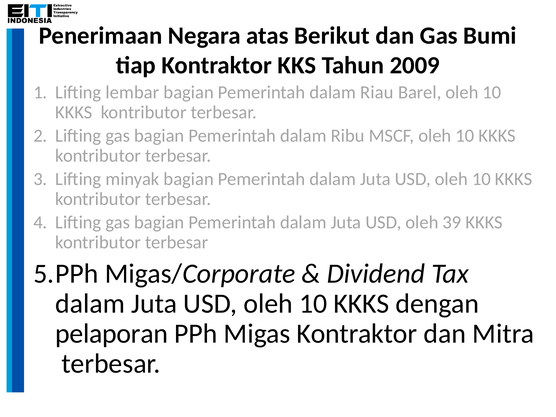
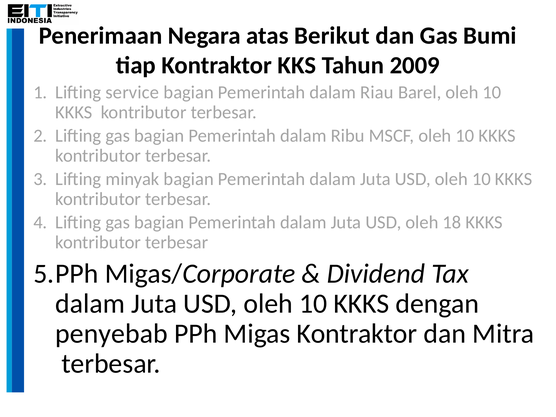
lembar: lembar -> service
39: 39 -> 18
pelaporan: pelaporan -> penyebab
